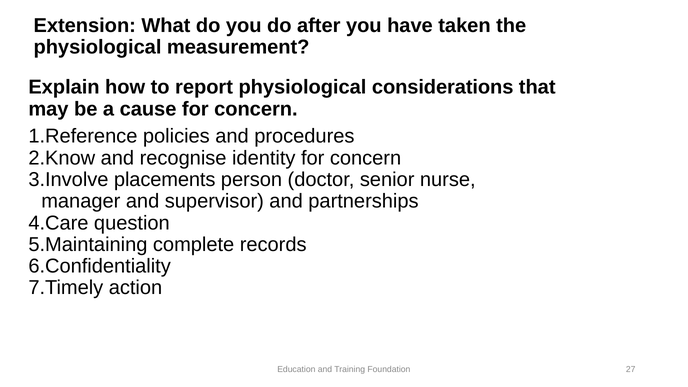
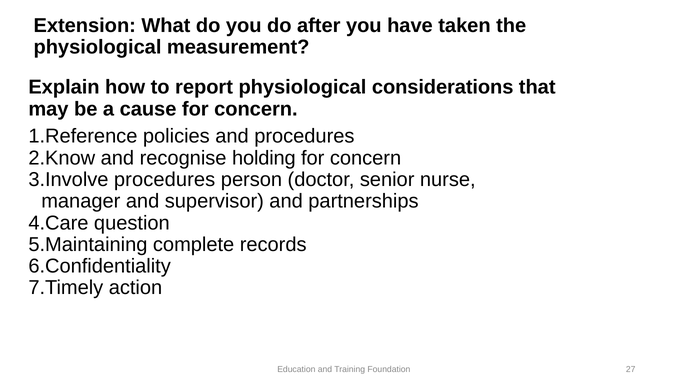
identity: identity -> holding
placements at (165, 180): placements -> procedures
